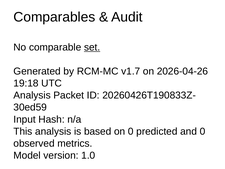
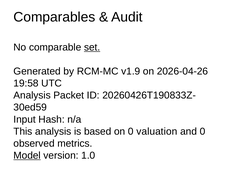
v1.7: v1.7 -> v1.9
19:18: 19:18 -> 19:58
predicted: predicted -> valuation
Model underline: none -> present
